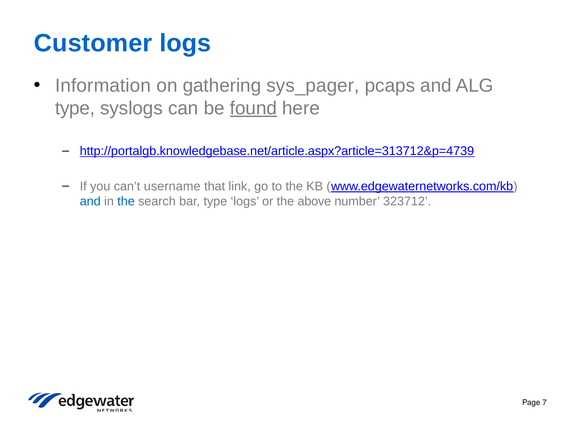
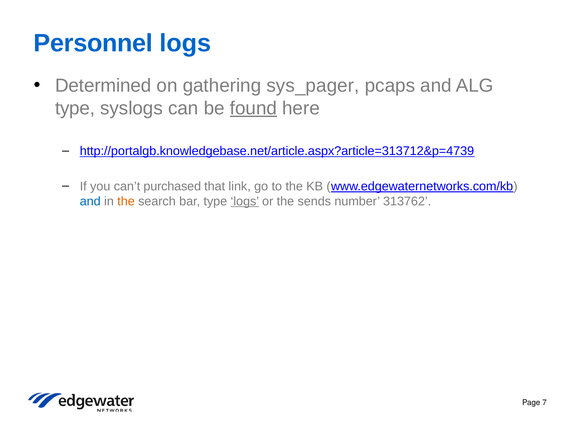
Customer: Customer -> Personnel
Information: Information -> Determined
username: username -> purchased
the at (126, 201) colour: blue -> orange
logs at (245, 201) underline: none -> present
above: above -> sends
323712: 323712 -> 313762
